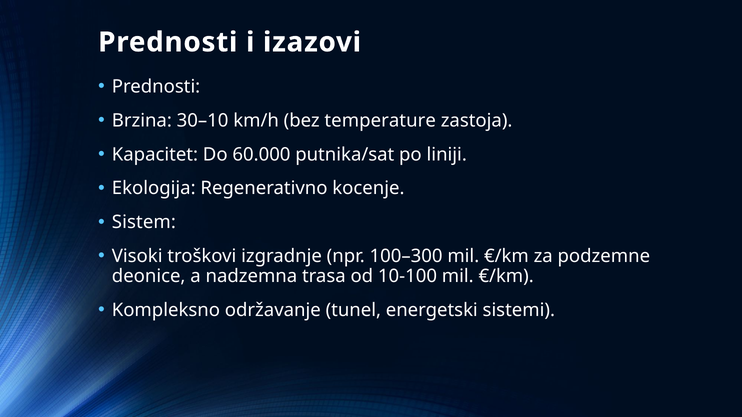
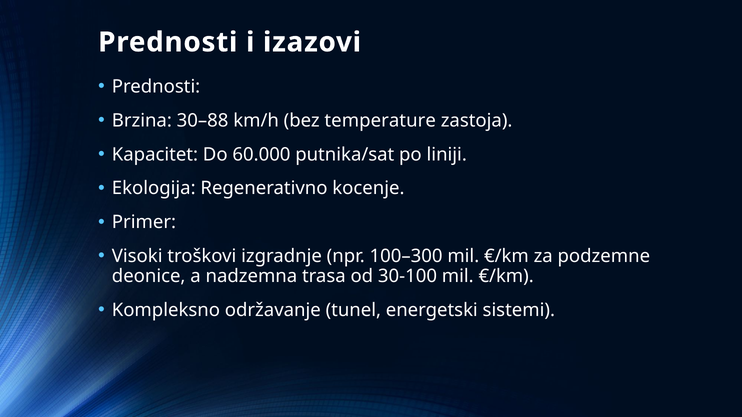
30–10: 30–10 -> 30–88
Sistem: Sistem -> Primer
10-100: 10-100 -> 30-100
